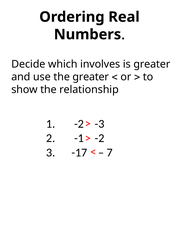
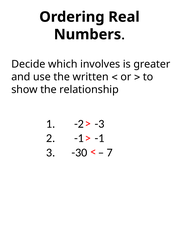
the greater: greater -> written
-1 -2: -2 -> -1
-17: -17 -> -30
